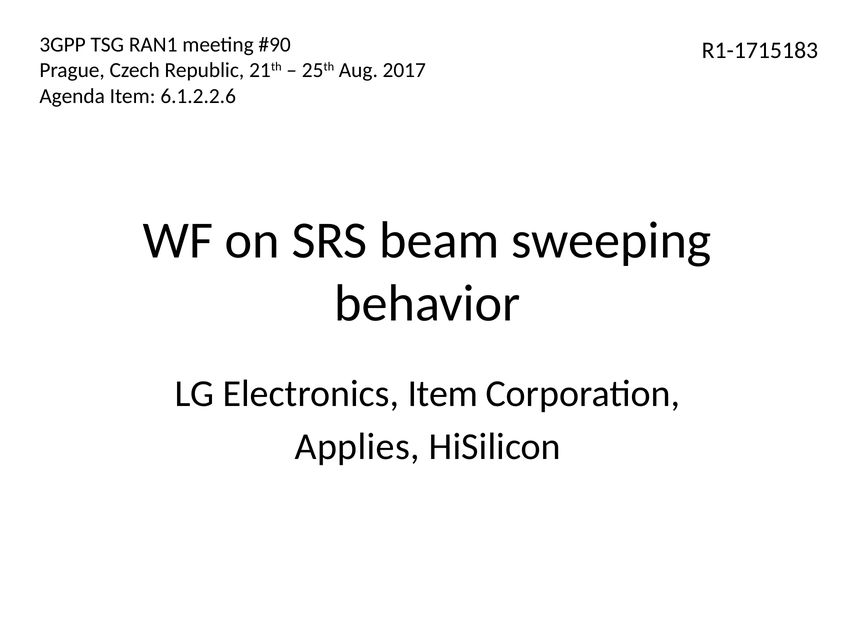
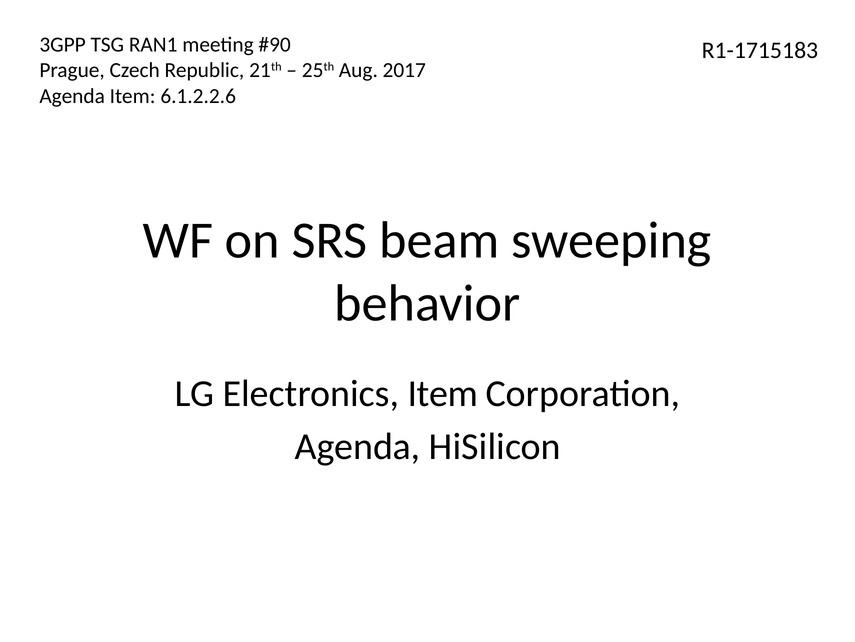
Applies at (357, 446): Applies -> Agenda
